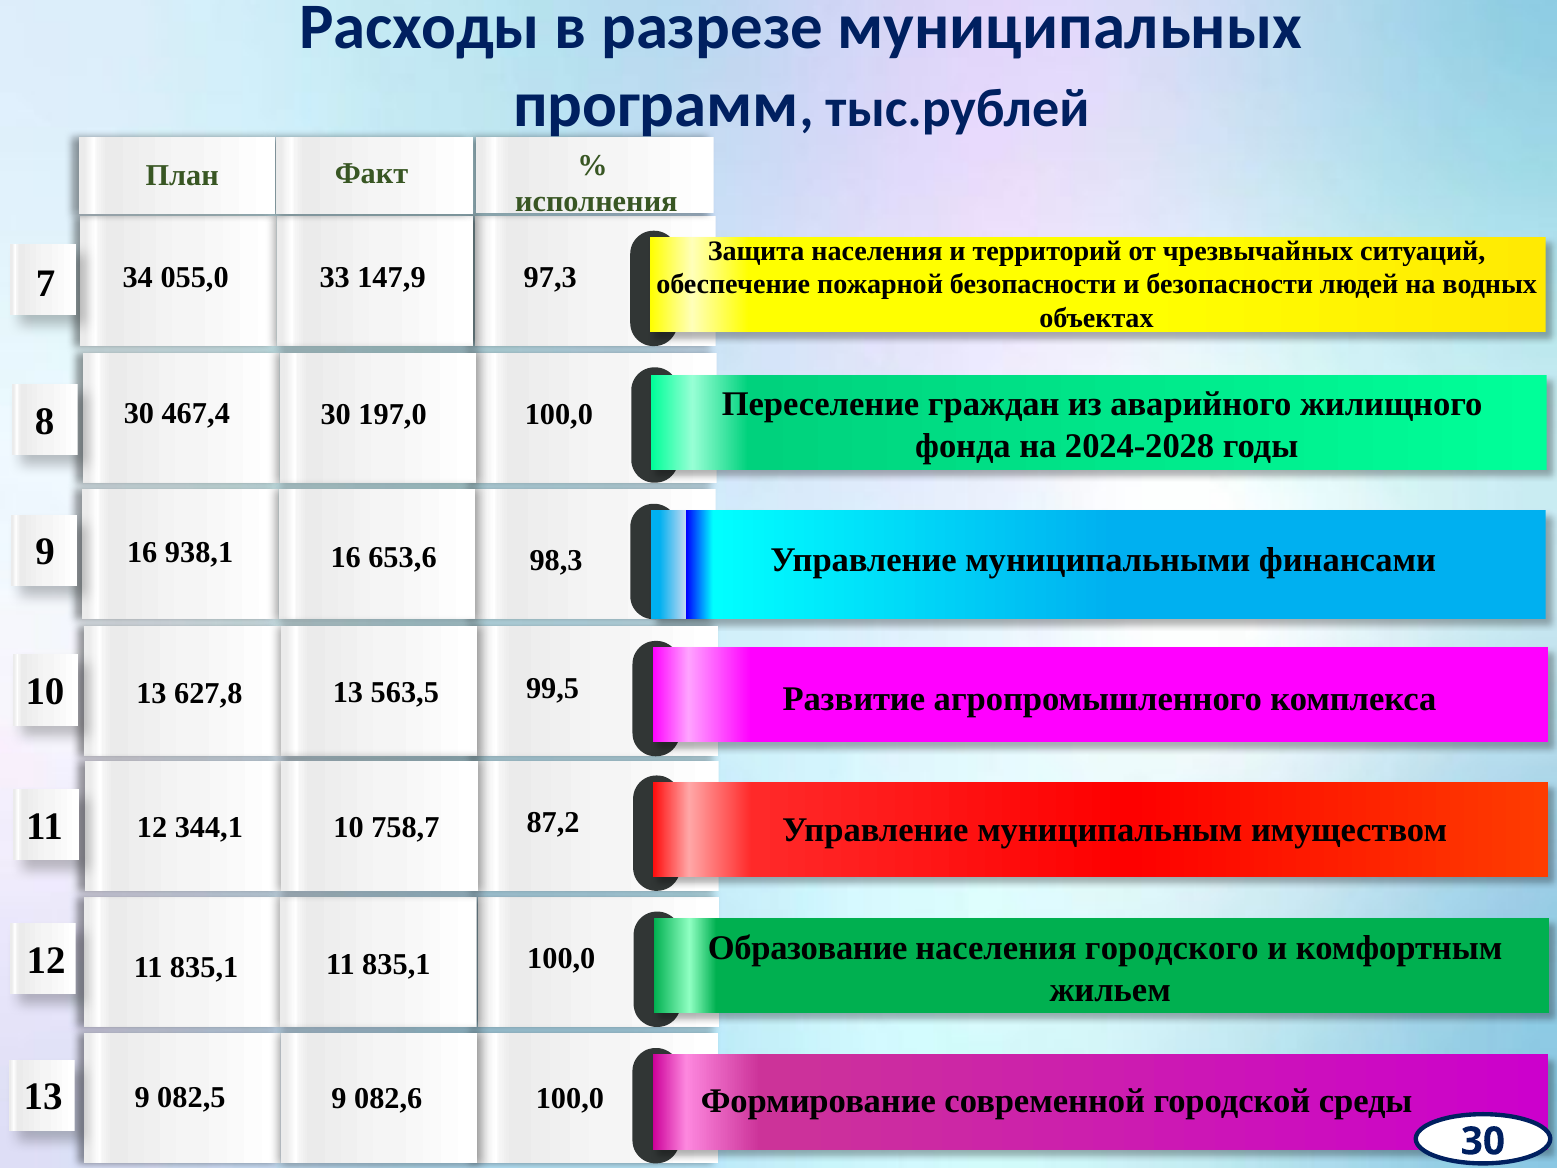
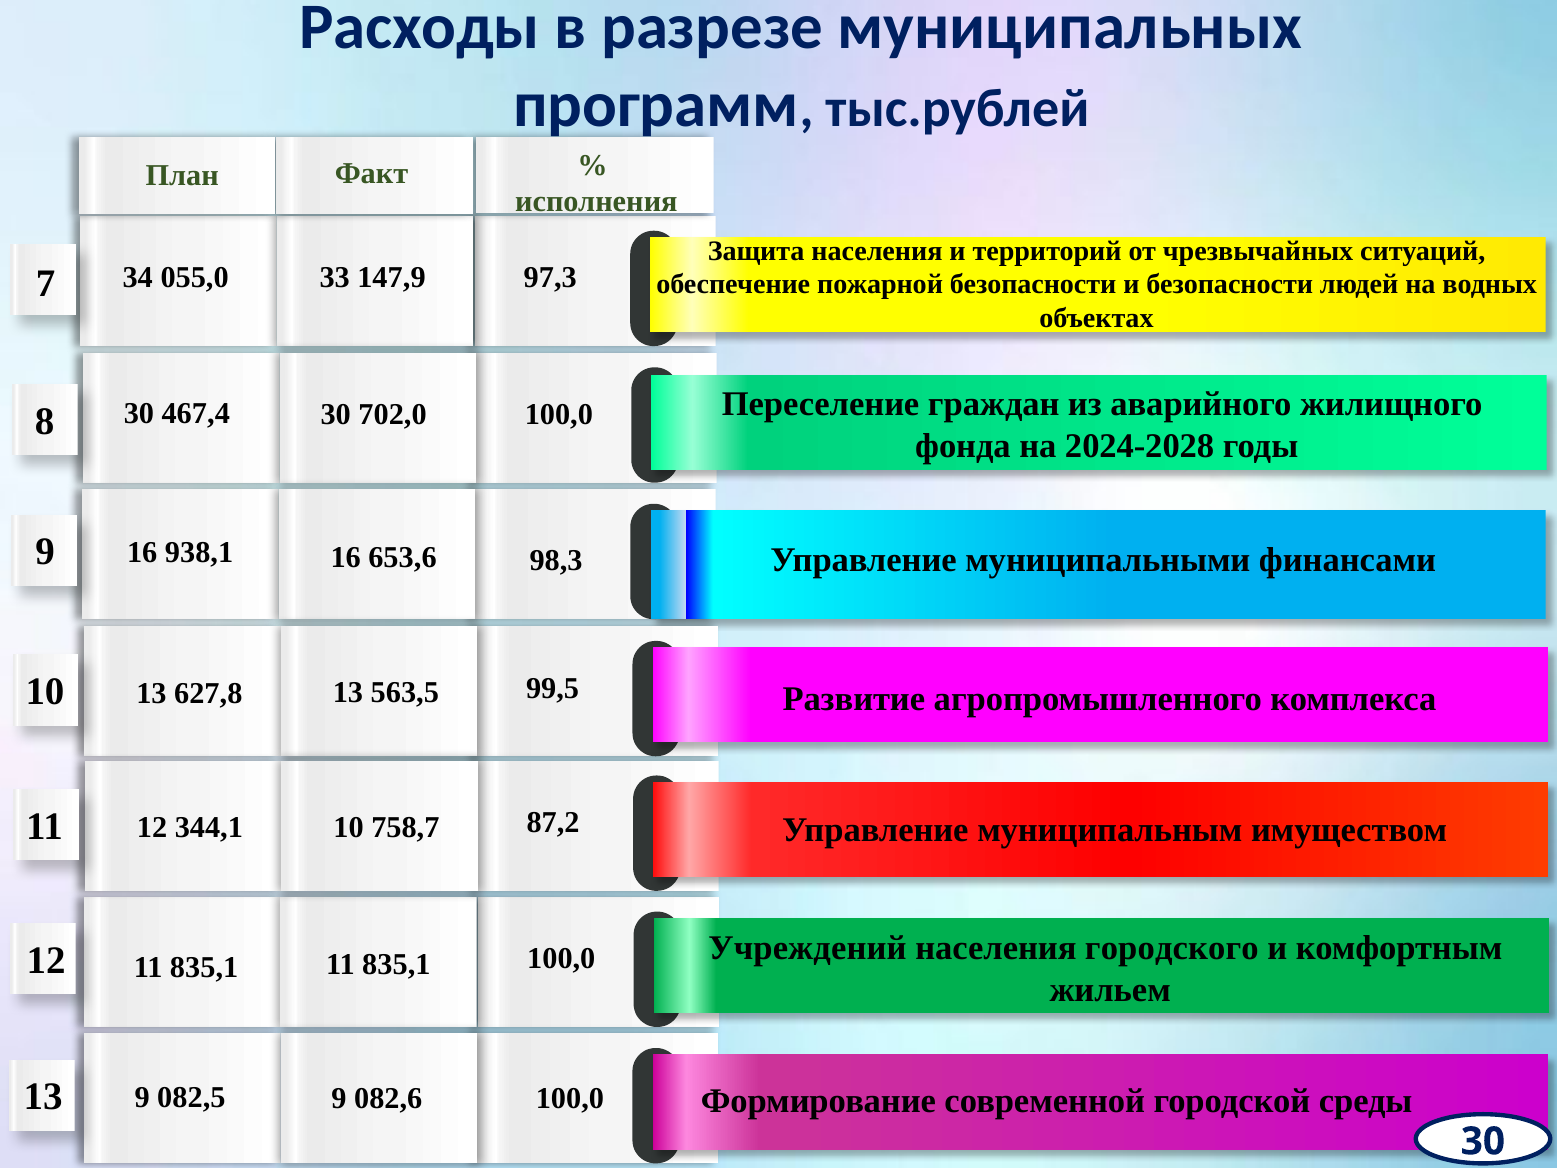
197,0: 197,0 -> 702,0
Образование: Образование -> Учреждений
